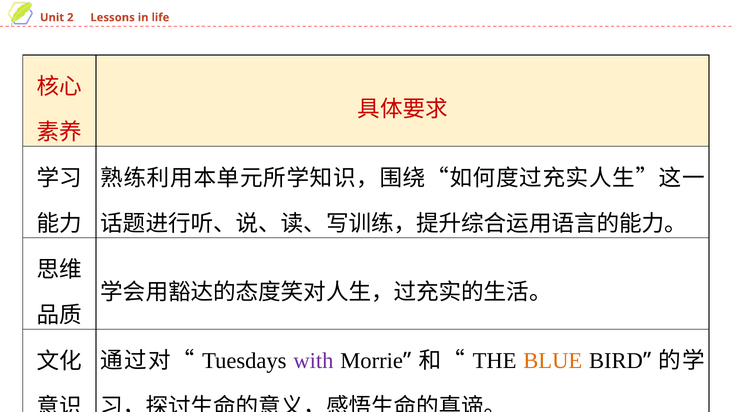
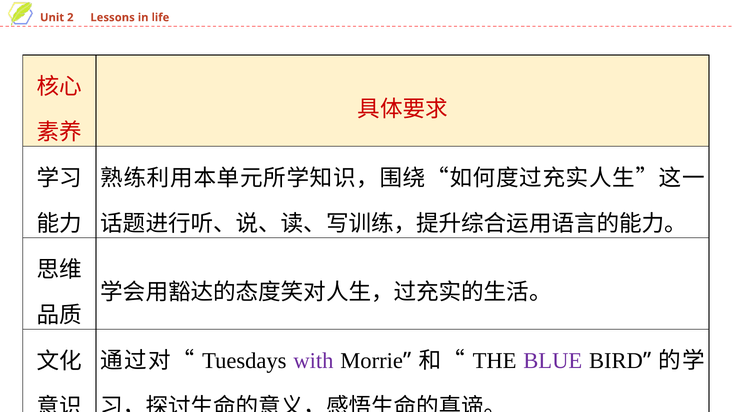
BLUE colour: orange -> purple
